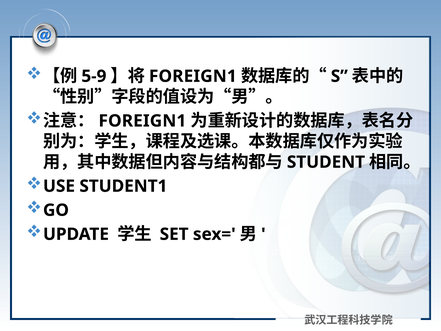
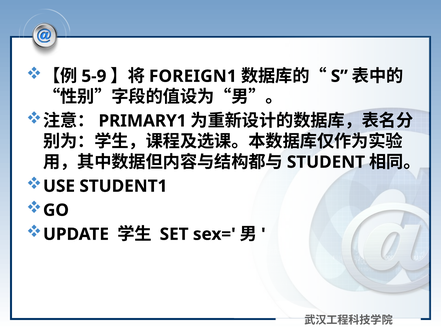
FOREIGN1 at (142, 121): FOREIGN1 -> PRIMARY1
